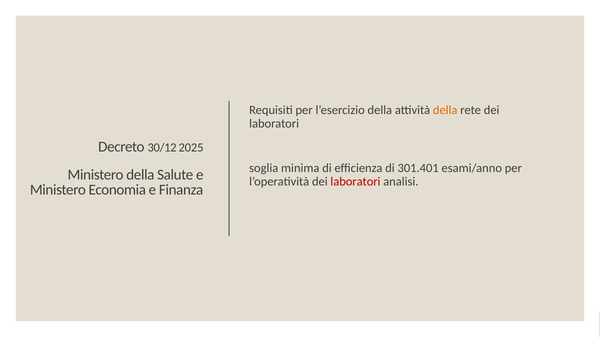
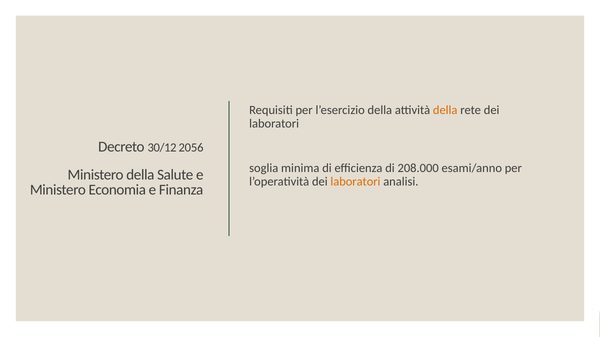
2025: 2025 -> 2056
301.401: 301.401 -> 208.000
laboratori at (355, 182) colour: red -> orange
